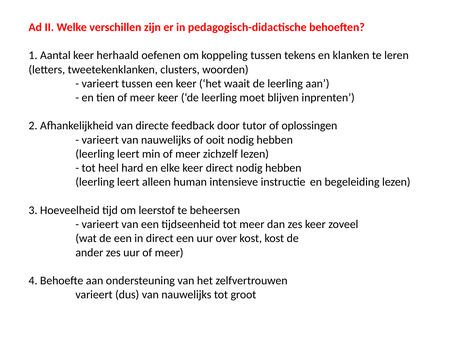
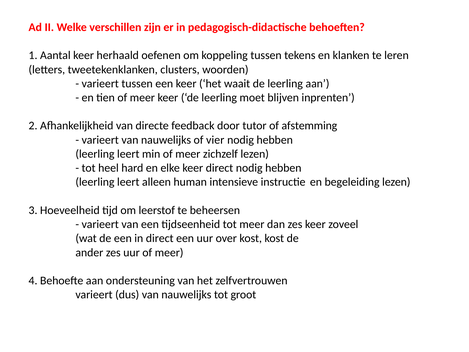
oplossingen: oplossingen -> afstemming
ooit: ooit -> vier
